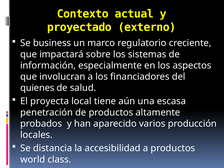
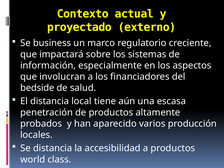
quienes: quienes -> bedside
El proyecta: proyecta -> distancia
